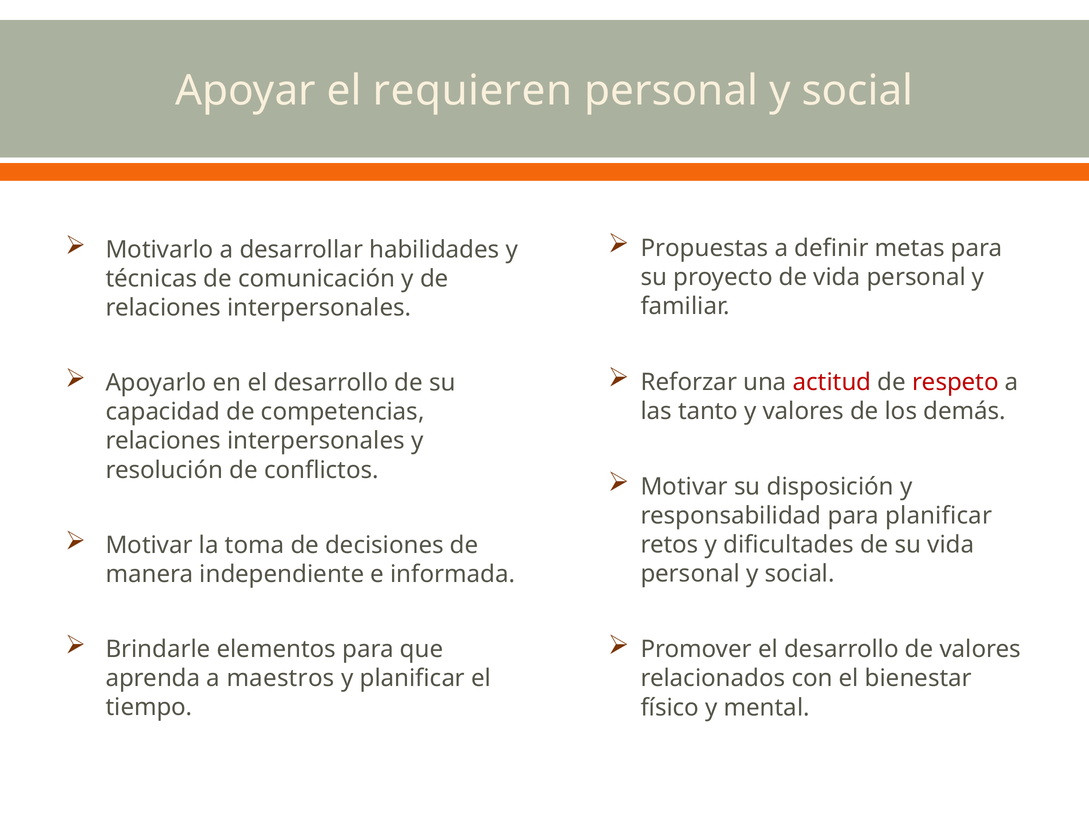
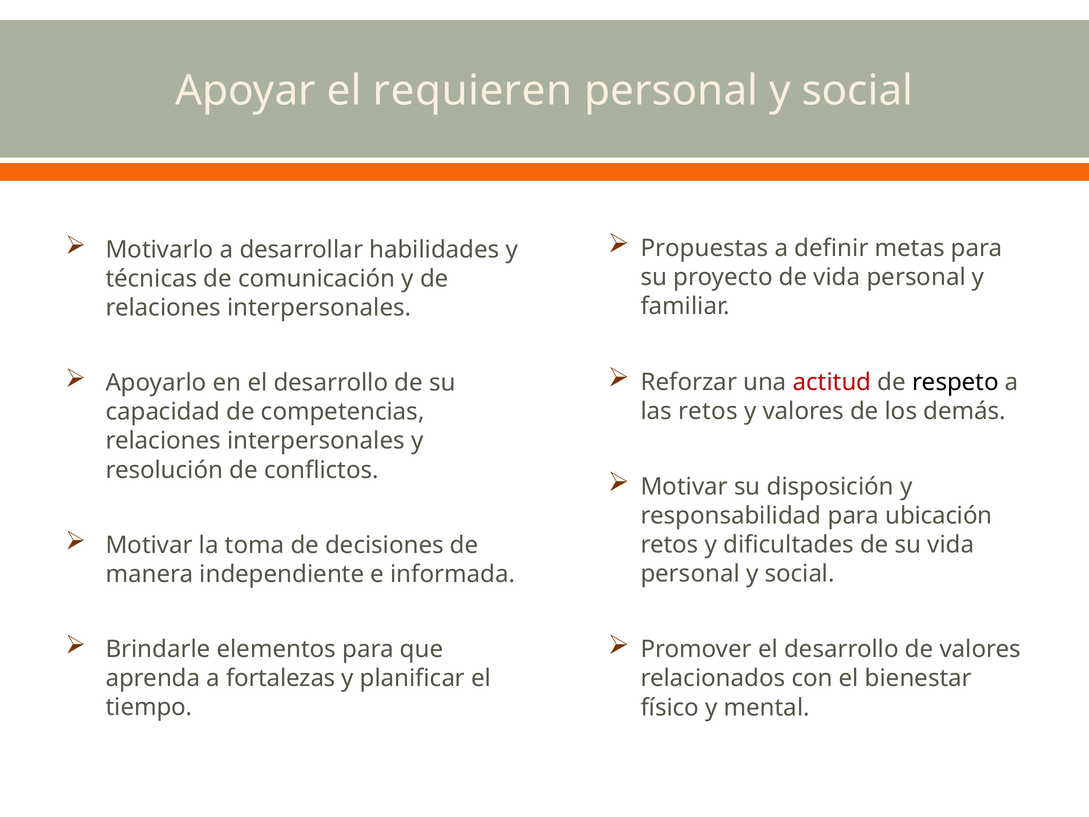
respeto colour: red -> black
las tanto: tanto -> retos
para planificar: planificar -> ubicación
maestros: maestros -> fortalezas
